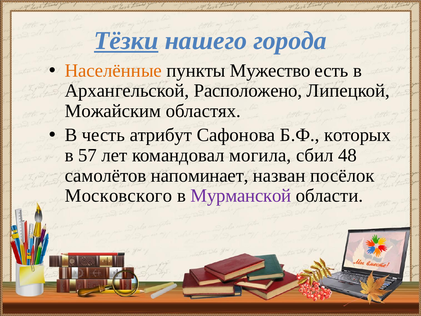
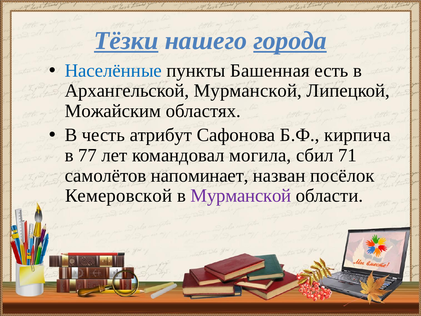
города underline: none -> present
Населённые colour: orange -> blue
Мужество: Мужество -> Башенная
Архангельской Расположено: Расположено -> Мурманской
которых: которых -> кирпича
57: 57 -> 77
48: 48 -> 71
Московского: Московского -> Кемеровской
